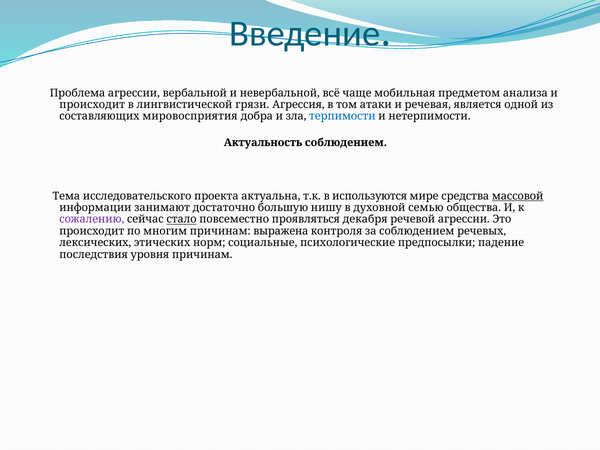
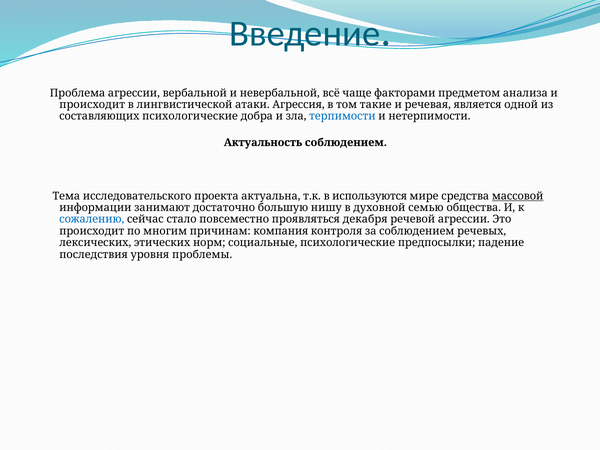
мобильная: мобильная -> факторами
грязи: грязи -> атаки
атаки: атаки -> такие
составляющих мировосприятия: мировосприятия -> психологические
сожалению colour: purple -> blue
стало underline: present -> none
выражена: выражена -> компания
уровня причинам: причинам -> проблемы
